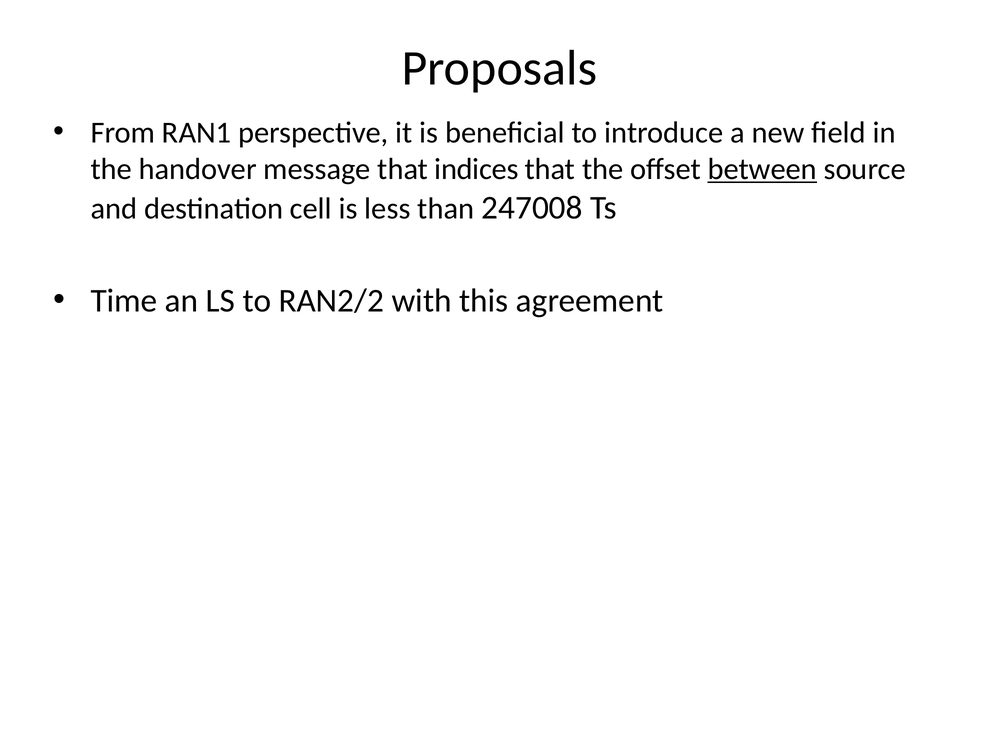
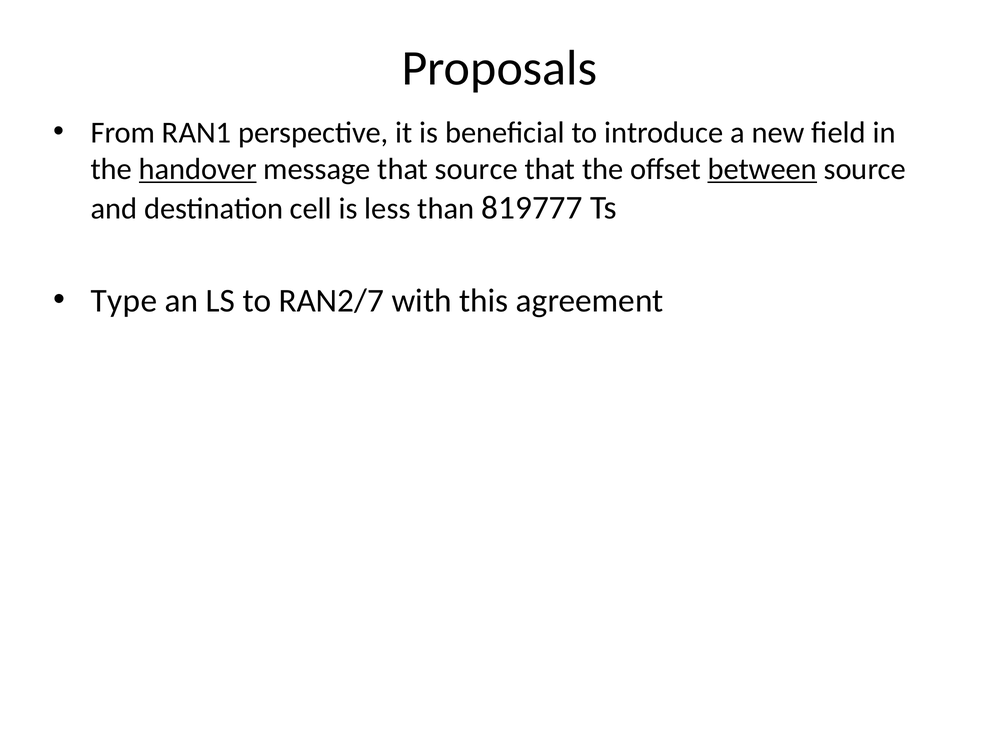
handover underline: none -> present
that indices: indices -> source
247008: 247008 -> 819777
Time: Time -> Type
RAN2/2: RAN2/2 -> RAN2/7
